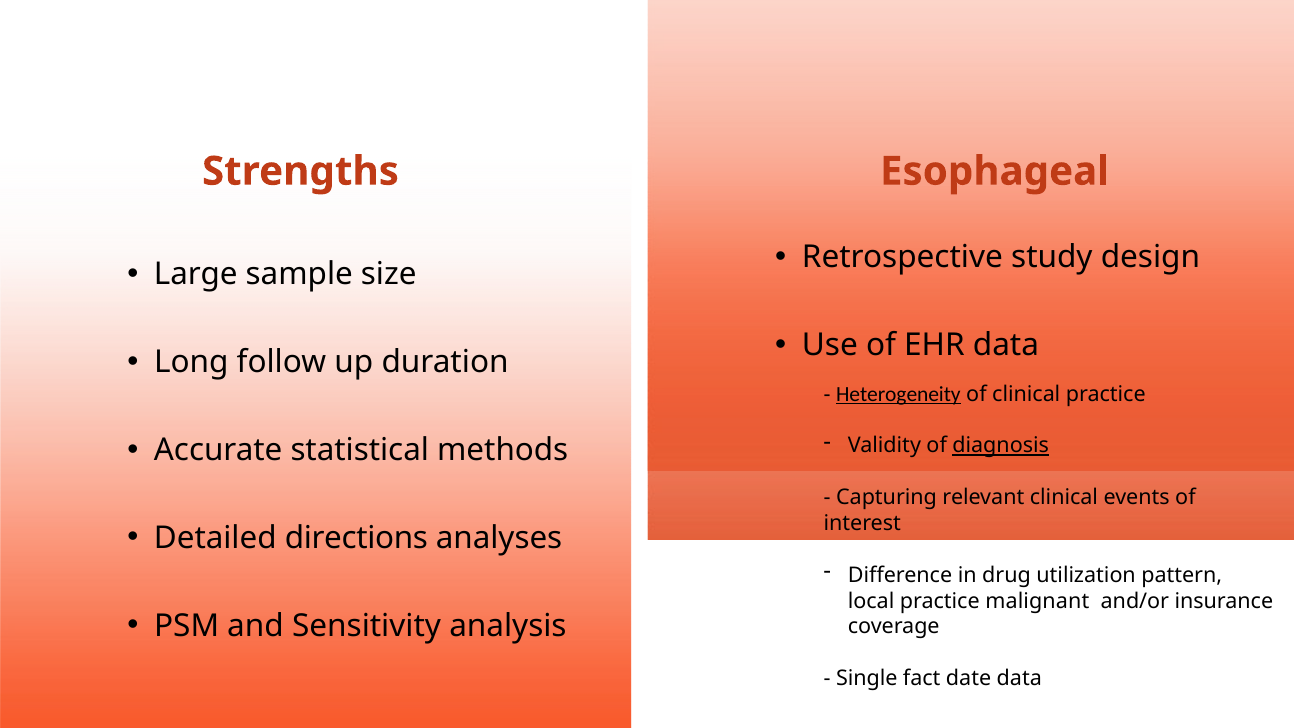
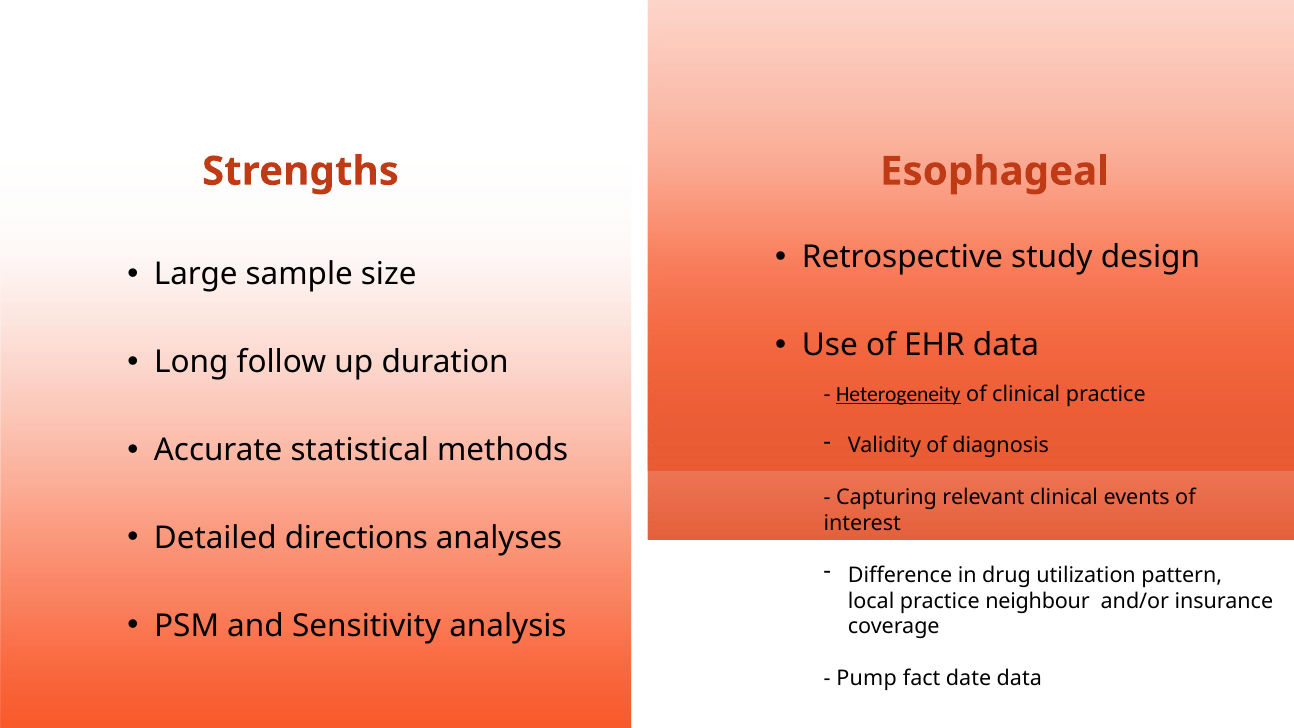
diagnosis underline: present -> none
malignant: malignant -> neighbour
Single: Single -> Pump
